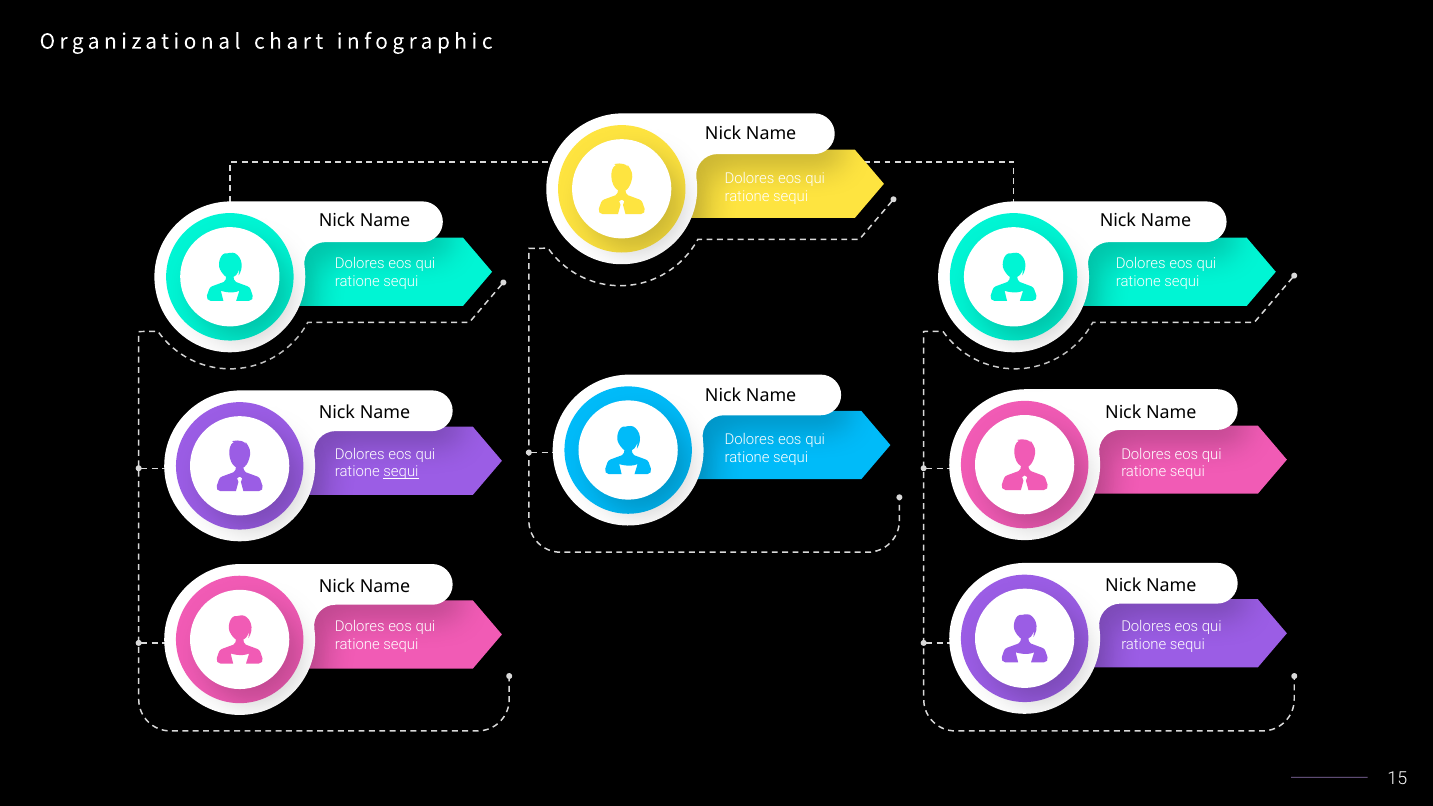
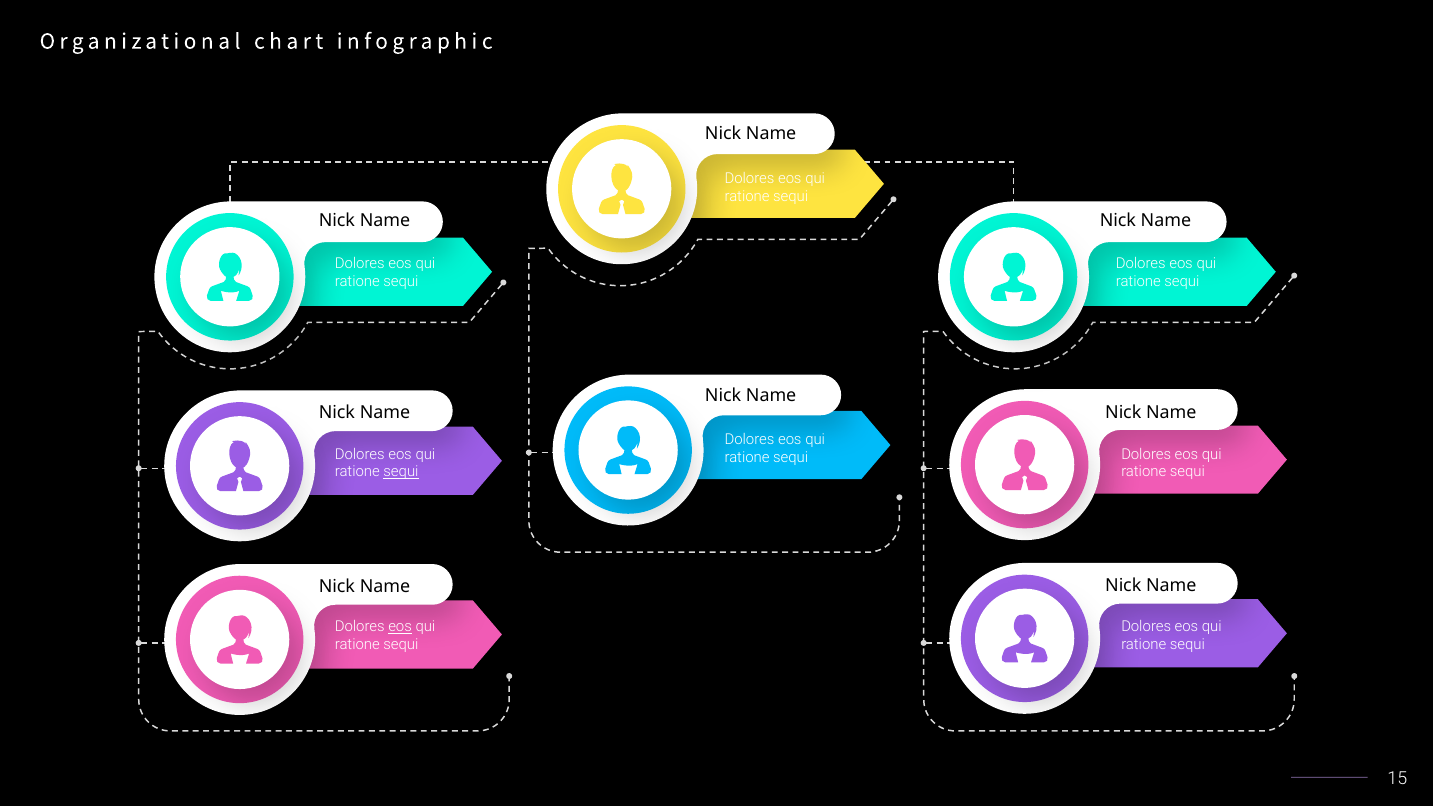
eos at (400, 627) underline: none -> present
